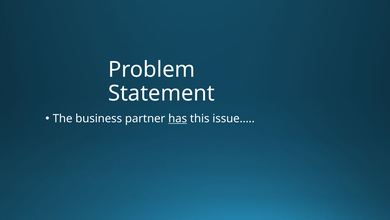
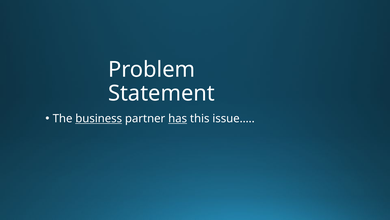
business underline: none -> present
